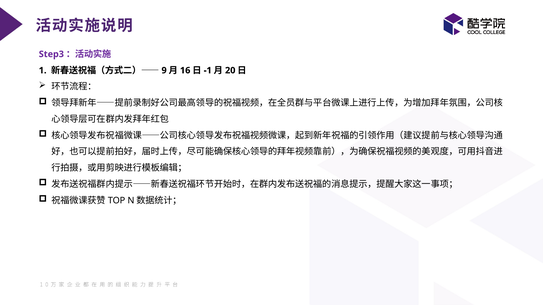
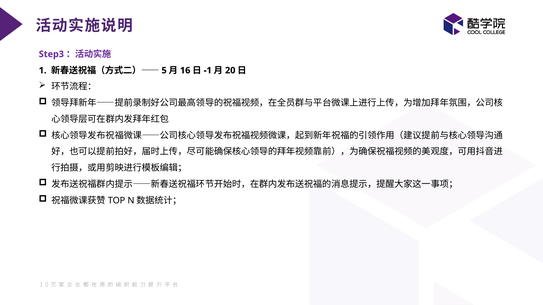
9: 9 -> 5
